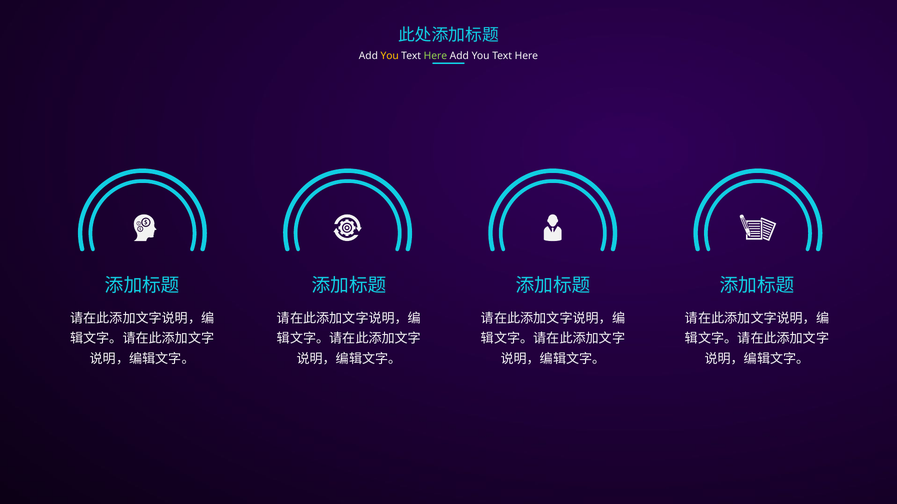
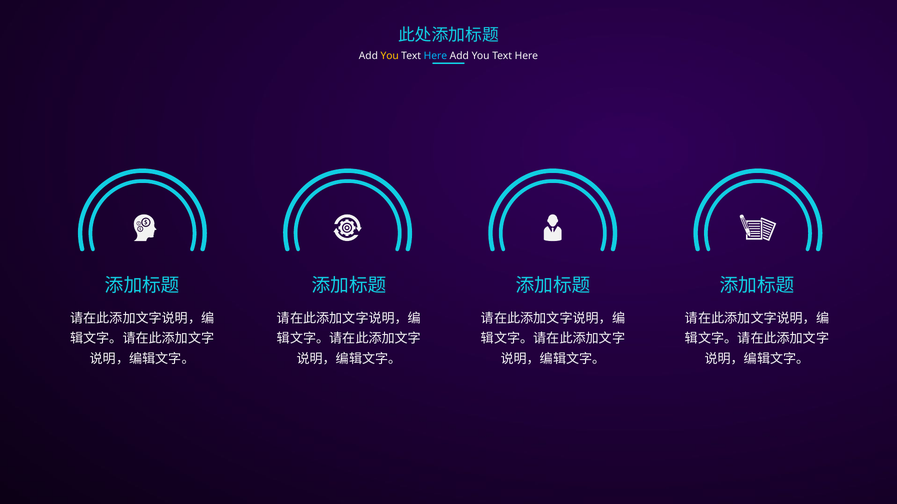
Here at (435, 56) colour: light green -> light blue
